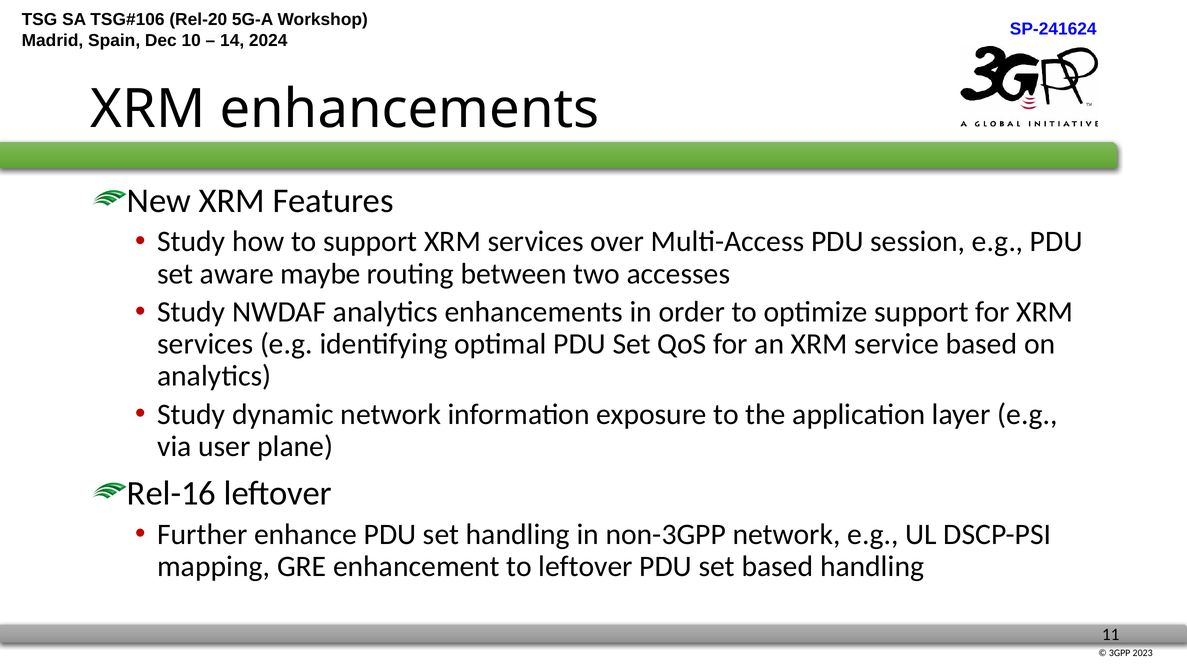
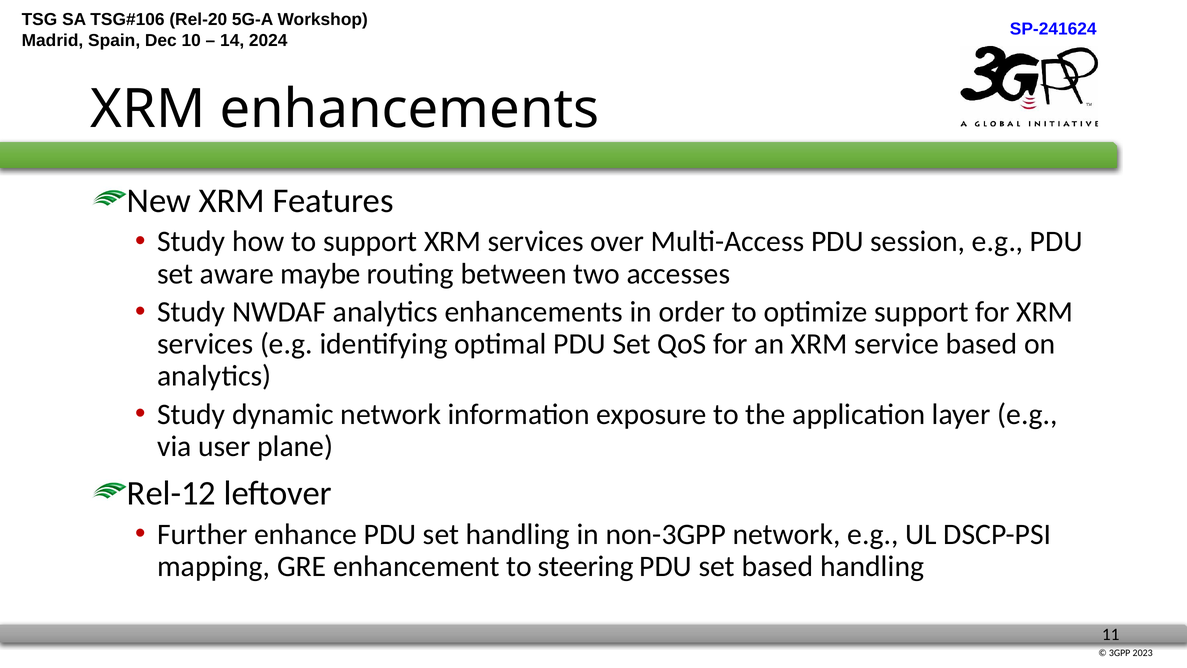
Rel-16: Rel-16 -> Rel-12
to leftover: leftover -> steering
